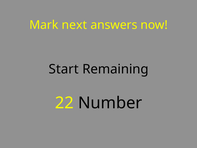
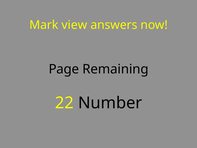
next: next -> view
Start: Start -> Page
